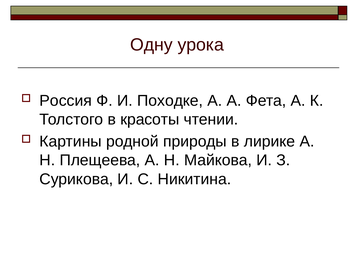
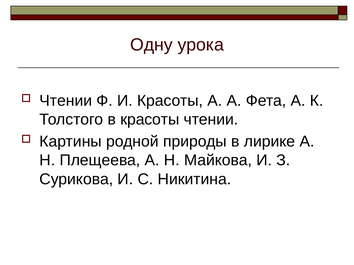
Россия at (66, 101): Россия -> Чтении
И Походке: Походке -> Красоты
